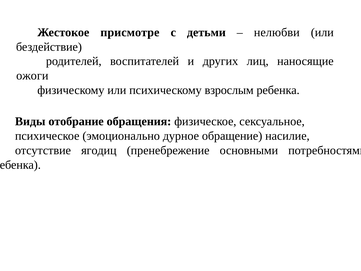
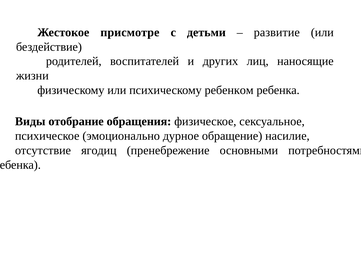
нелюбви: нелюбви -> развитие
ожоги: ожоги -> жизни
взрослым: взрослым -> ребенком
